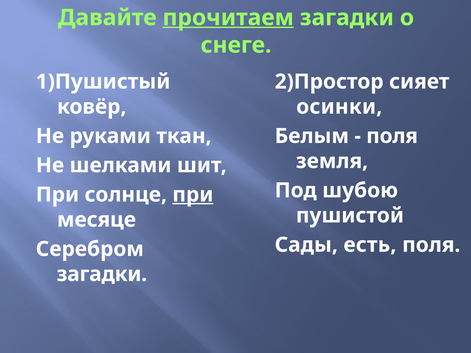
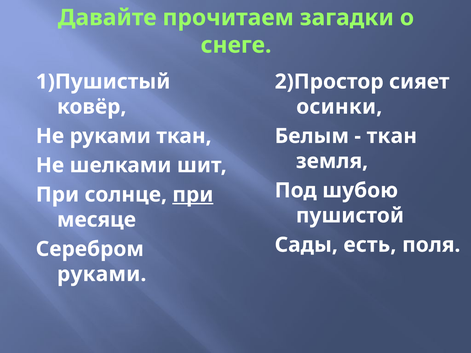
прочитаем underline: present -> none
поля at (392, 136): поля -> ткан
загадки at (102, 274): загадки -> руками
